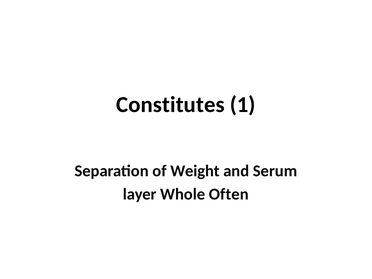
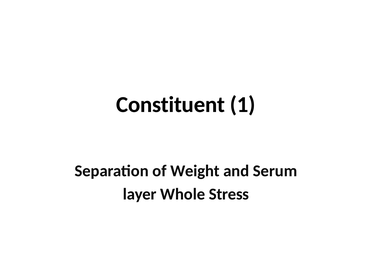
Constitutes: Constitutes -> Constituent
Often: Often -> Stress
